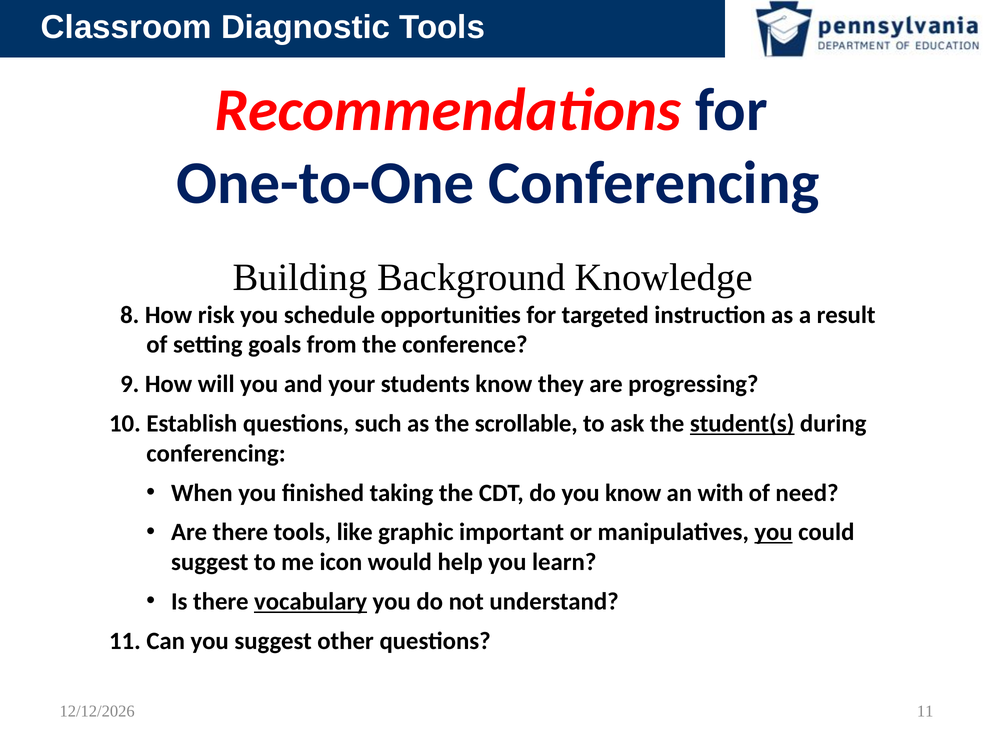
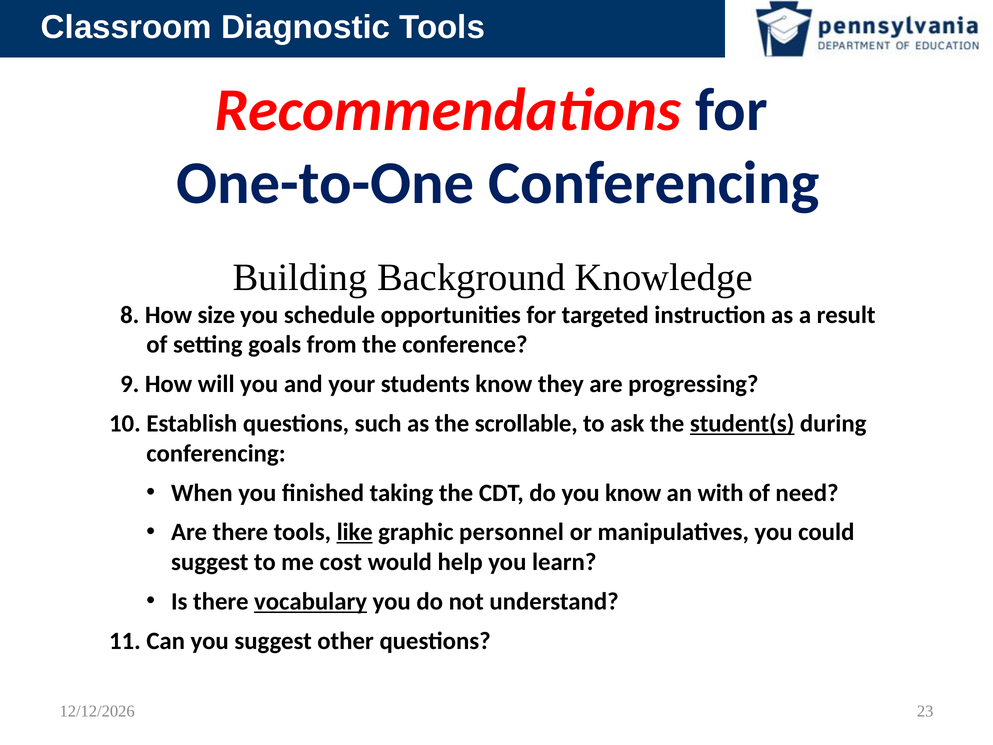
risk: risk -> size
like underline: none -> present
important: important -> personnel
you at (774, 532) underline: present -> none
icon: icon -> cost
11 at (925, 711): 11 -> 23
